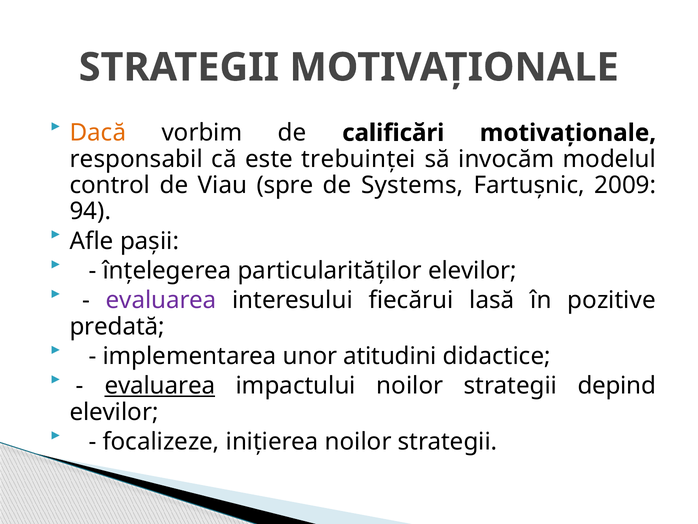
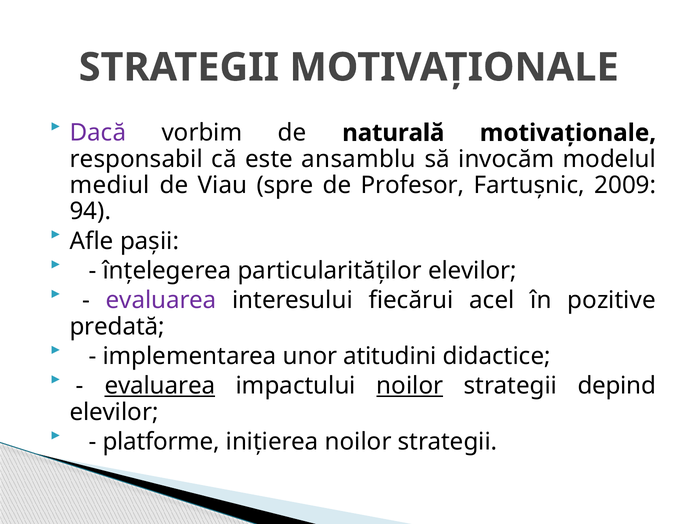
Dacă colour: orange -> purple
calificări: calificări -> naturală
trebuinţei: trebuinţei -> ansamblu
control: control -> mediul
Systems: Systems -> Profesor
lasă: lasă -> acel
noilor at (410, 386) underline: none -> present
focalizeze: focalizeze -> platforme
